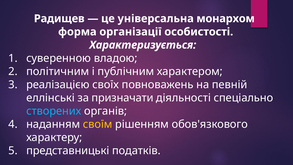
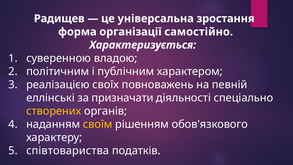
монархом: монархом -> зростання
особистості: особистості -> самостійно
створених colour: light blue -> yellow
представницькі: представницькі -> співтовариства
